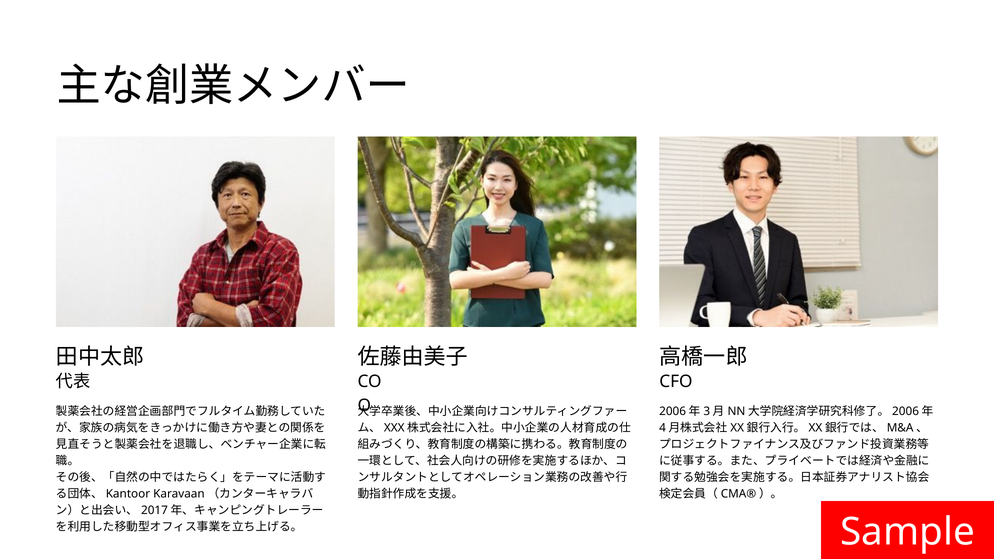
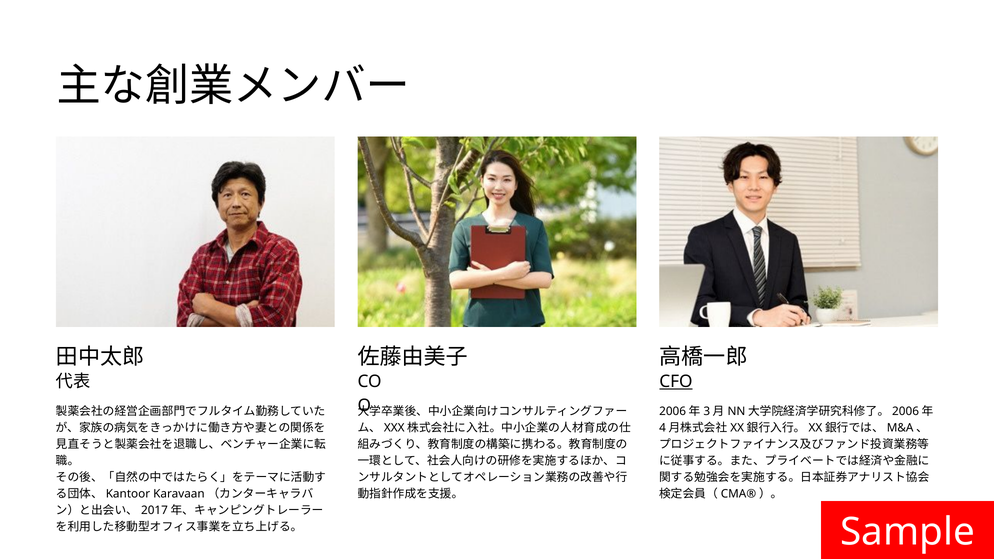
CFO underline: none -> present
